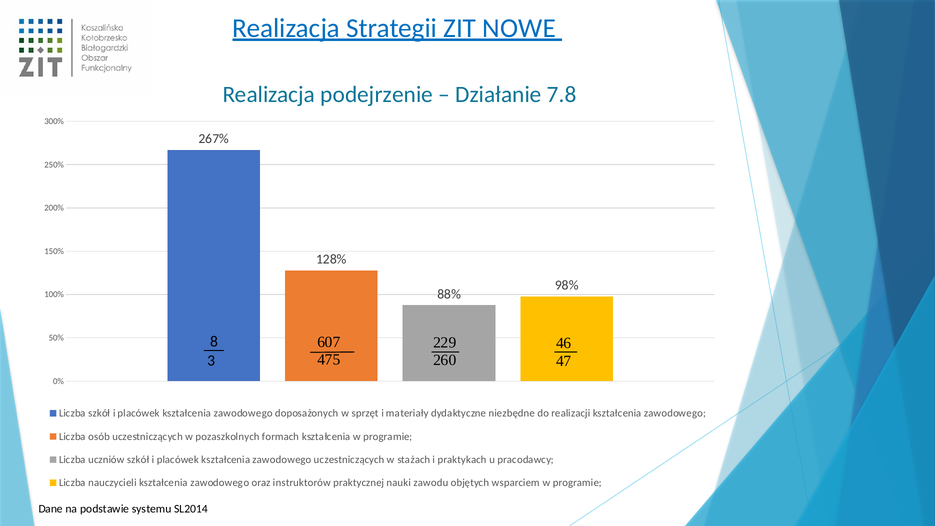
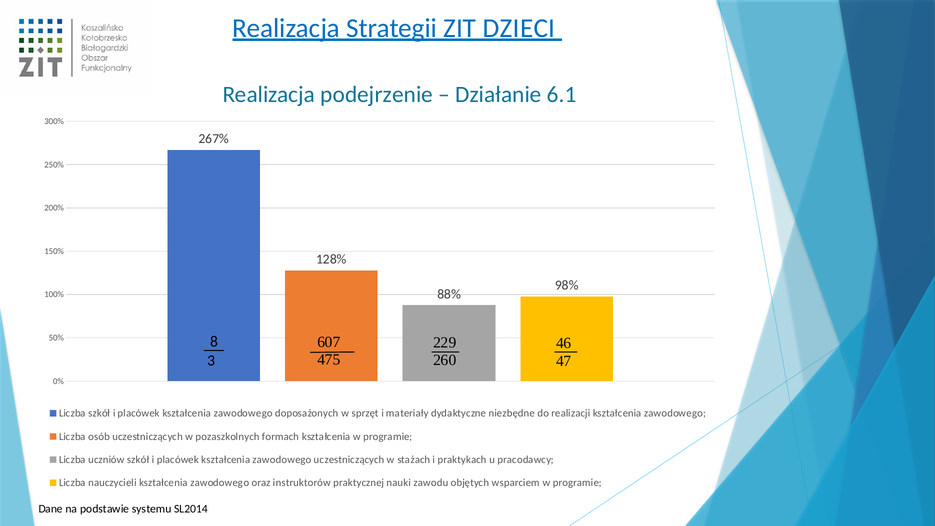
NOWE: NOWE -> DZIECI
7.8: 7.8 -> 6.1
